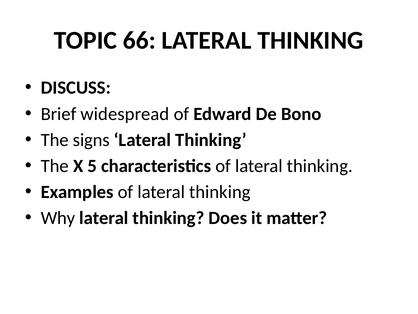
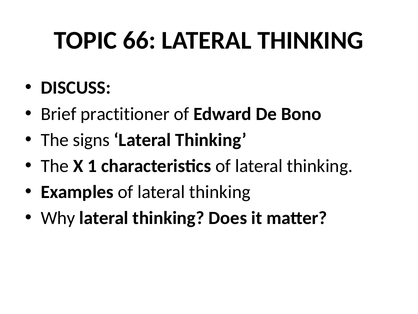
widespread: widespread -> practitioner
5: 5 -> 1
